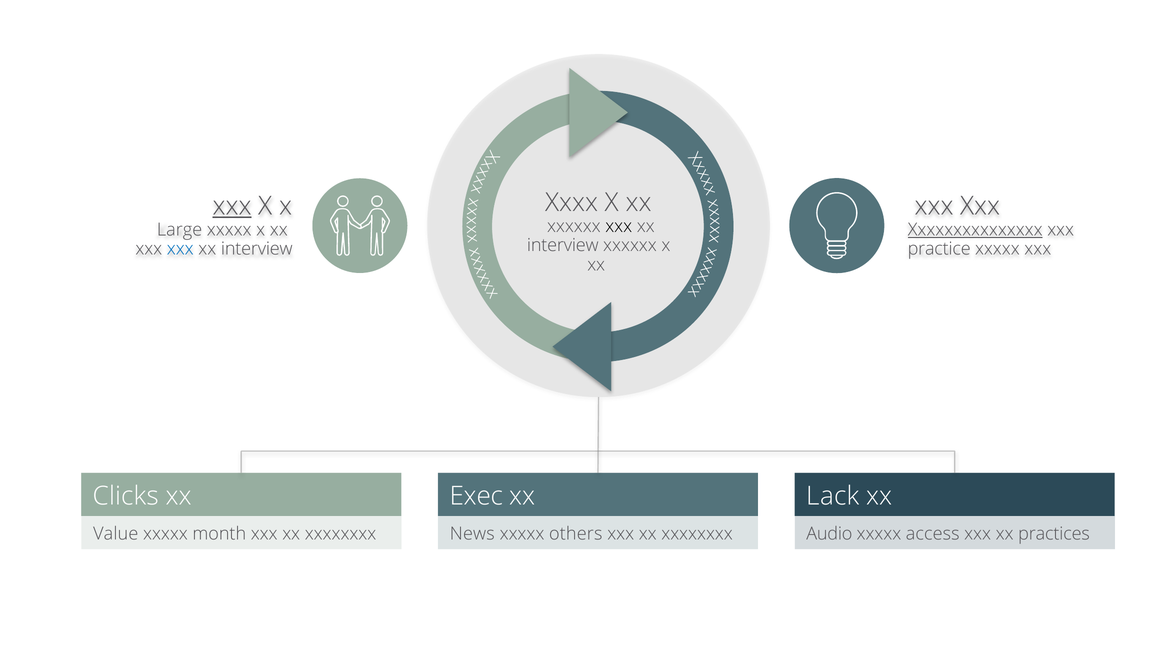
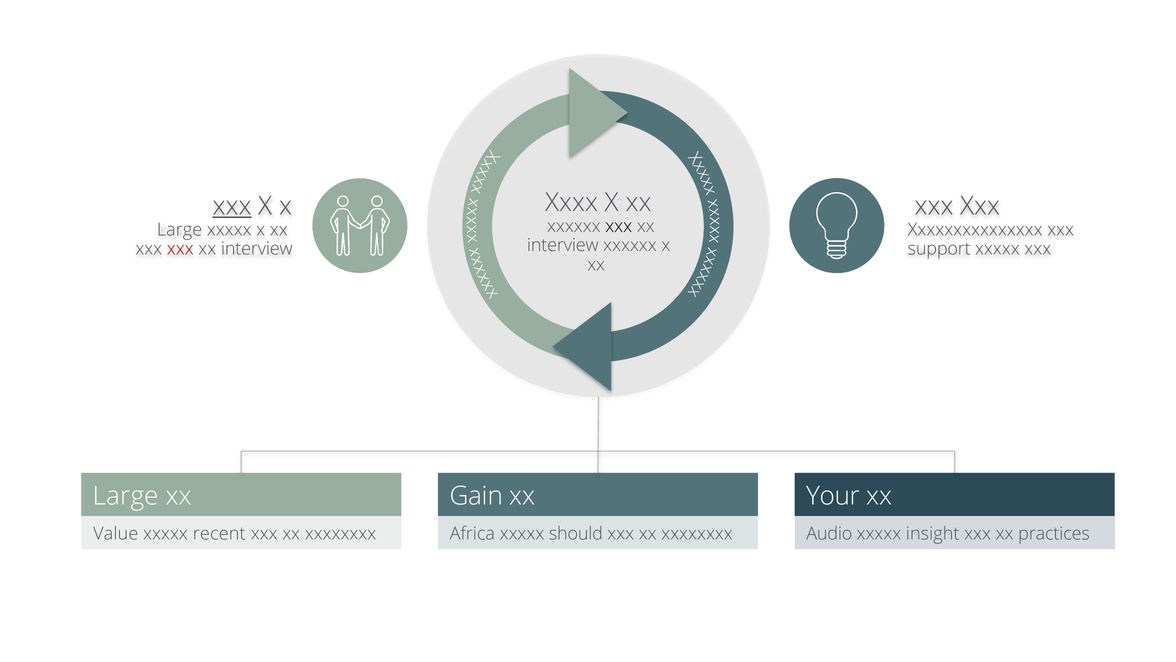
Xxxxxxxxxxxxxxx underline: present -> none
xxx at (180, 249) colour: blue -> red
practice: practice -> support
Clicks at (126, 496): Clicks -> Large
Exec: Exec -> Gain
Lack: Lack -> Your
month: month -> recent
News: News -> Africa
others: others -> should
access: access -> insight
